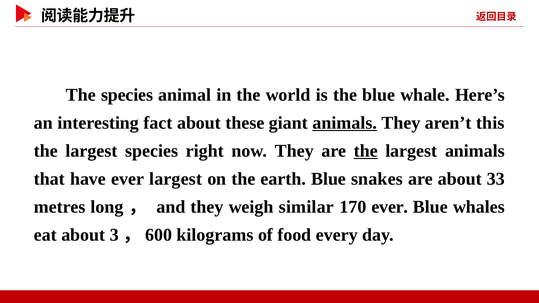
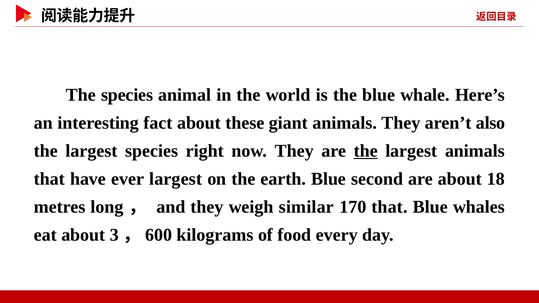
animals at (345, 123) underline: present -> none
this: this -> also
snakes: snakes -> second
33: 33 -> 18
170 ever: ever -> that
